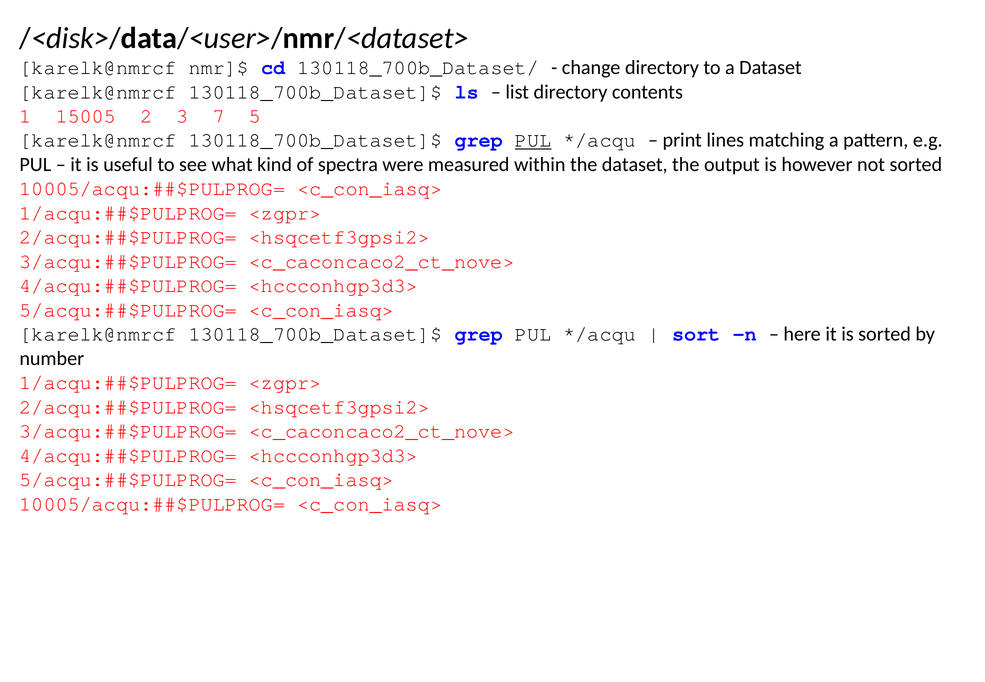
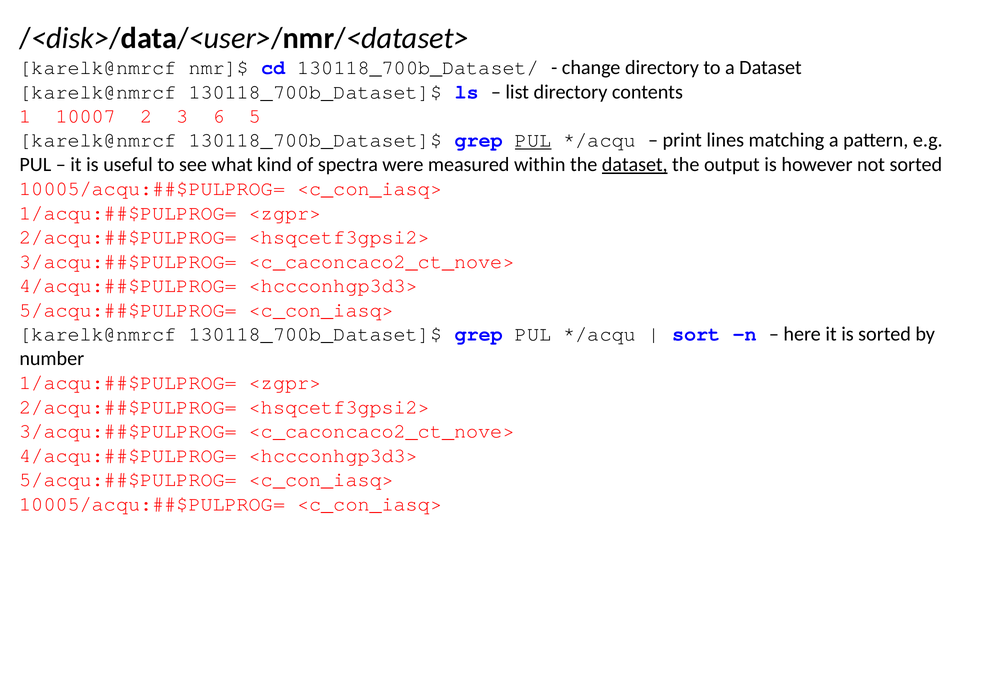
15005: 15005 -> 10007
7: 7 -> 6
dataset at (635, 165) underline: none -> present
